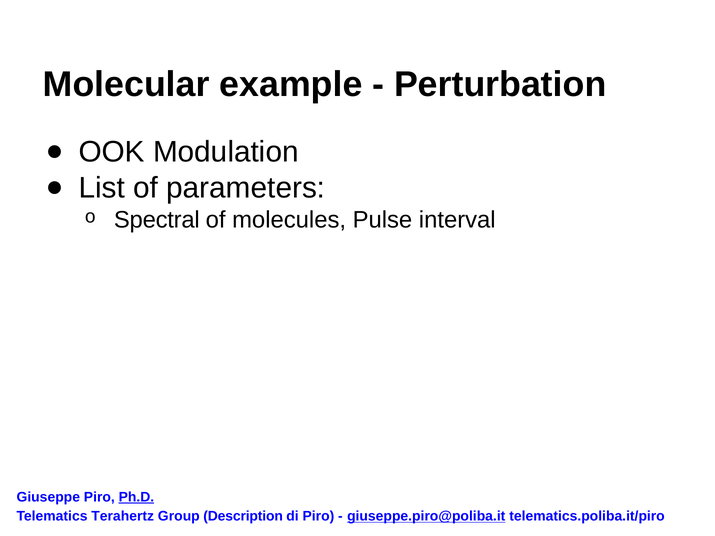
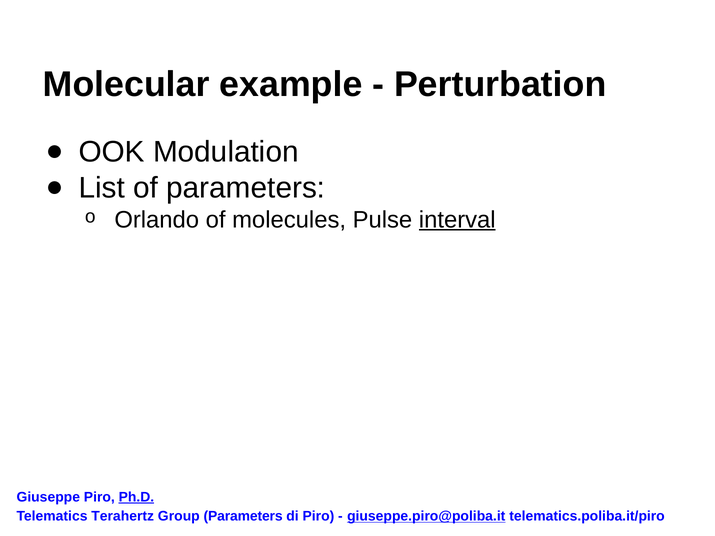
Spectral: Spectral -> Orlando
interval underline: none -> present
Group Description: Description -> Parameters
